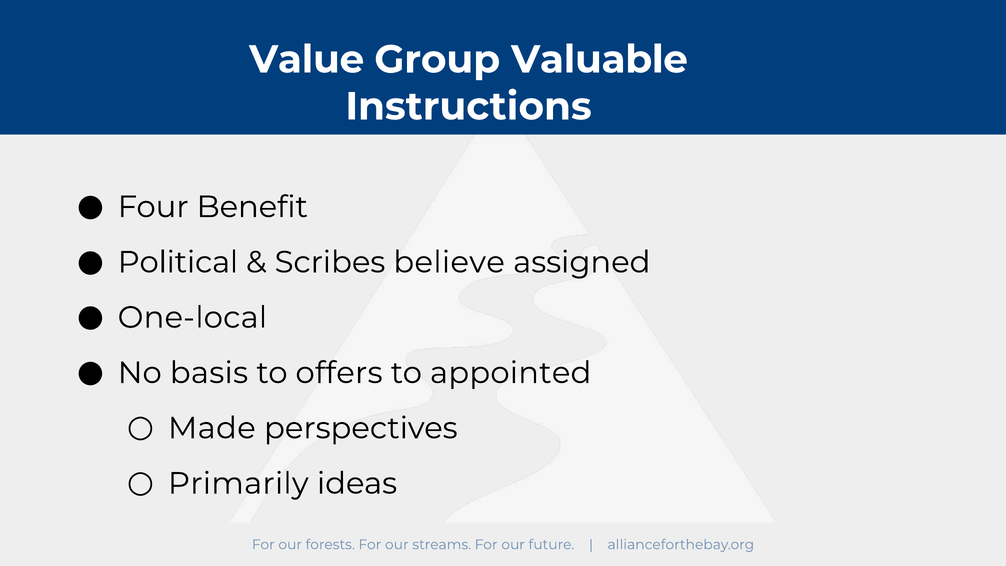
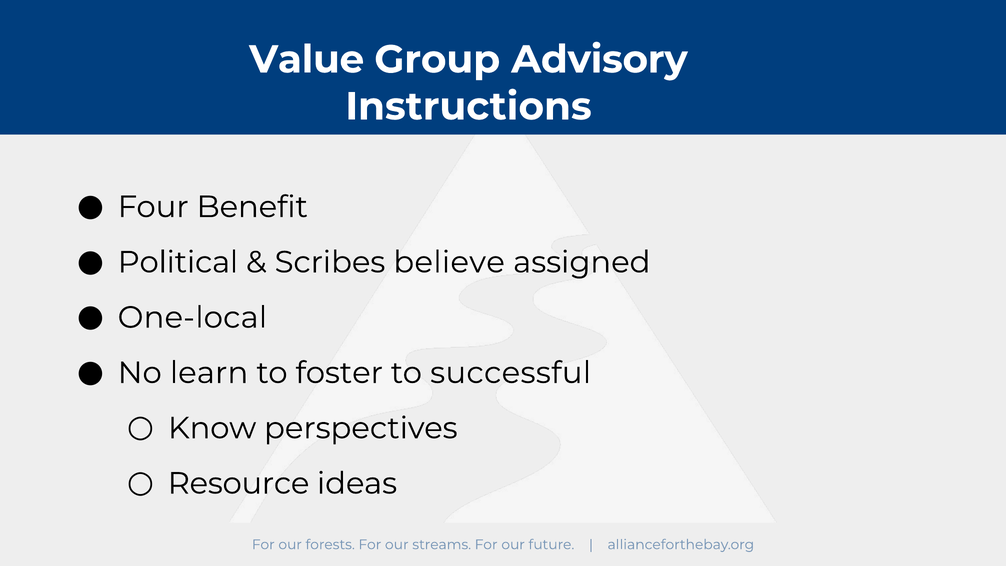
Valuable: Valuable -> Advisory
basis: basis -> learn
offers: offers -> foster
appointed: appointed -> successful
Made: Made -> Know
Primarily: Primarily -> Resource
